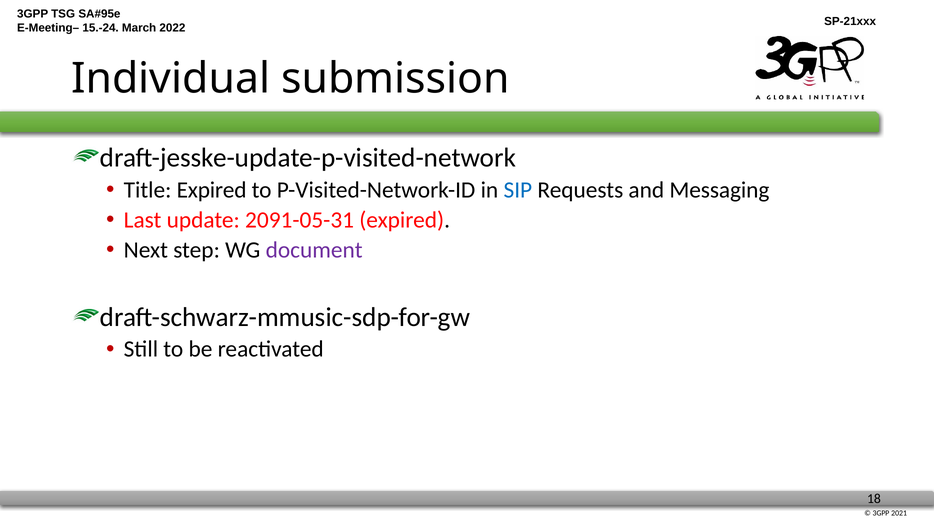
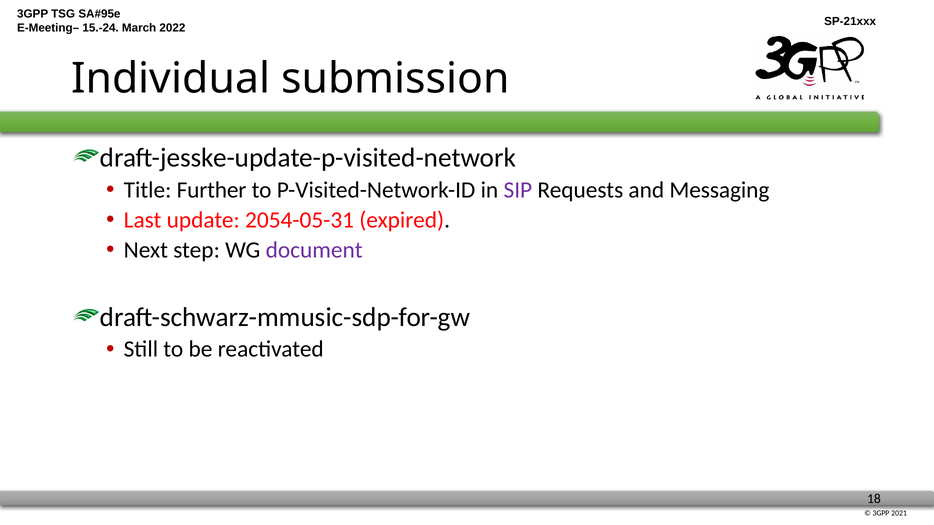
Title Expired: Expired -> Further
SIP colour: blue -> purple
2091-05-31: 2091-05-31 -> 2054-05-31
